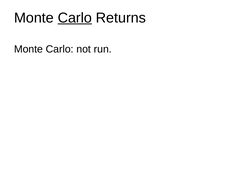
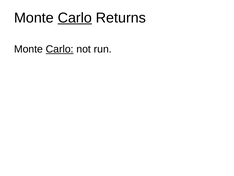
Carlo at (60, 49) underline: none -> present
